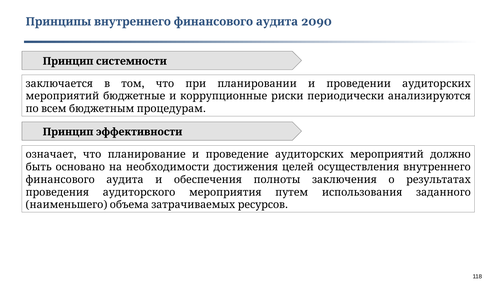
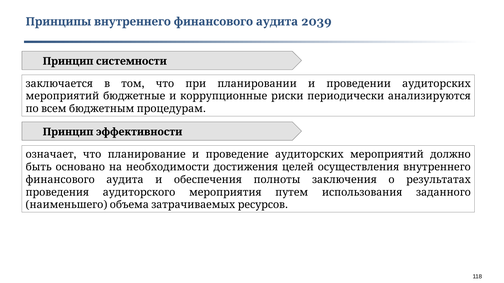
2090: 2090 -> 2039
